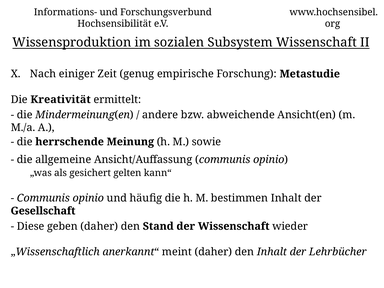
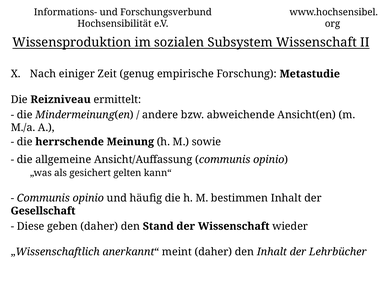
Kreativität: Kreativität -> Reizniveau
